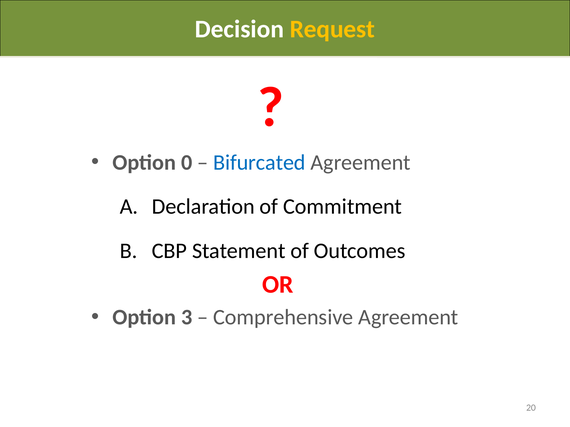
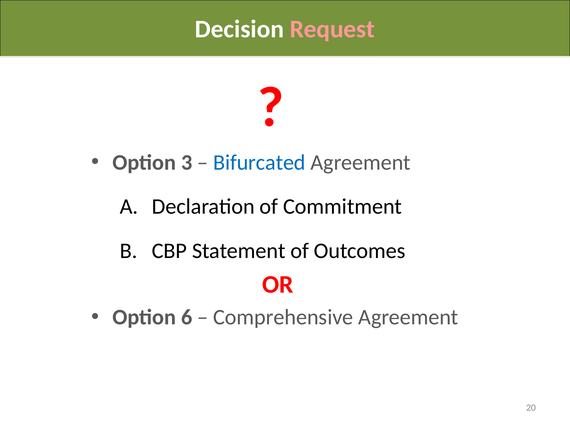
Request colour: yellow -> pink
0: 0 -> 3
3: 3 -> 6
